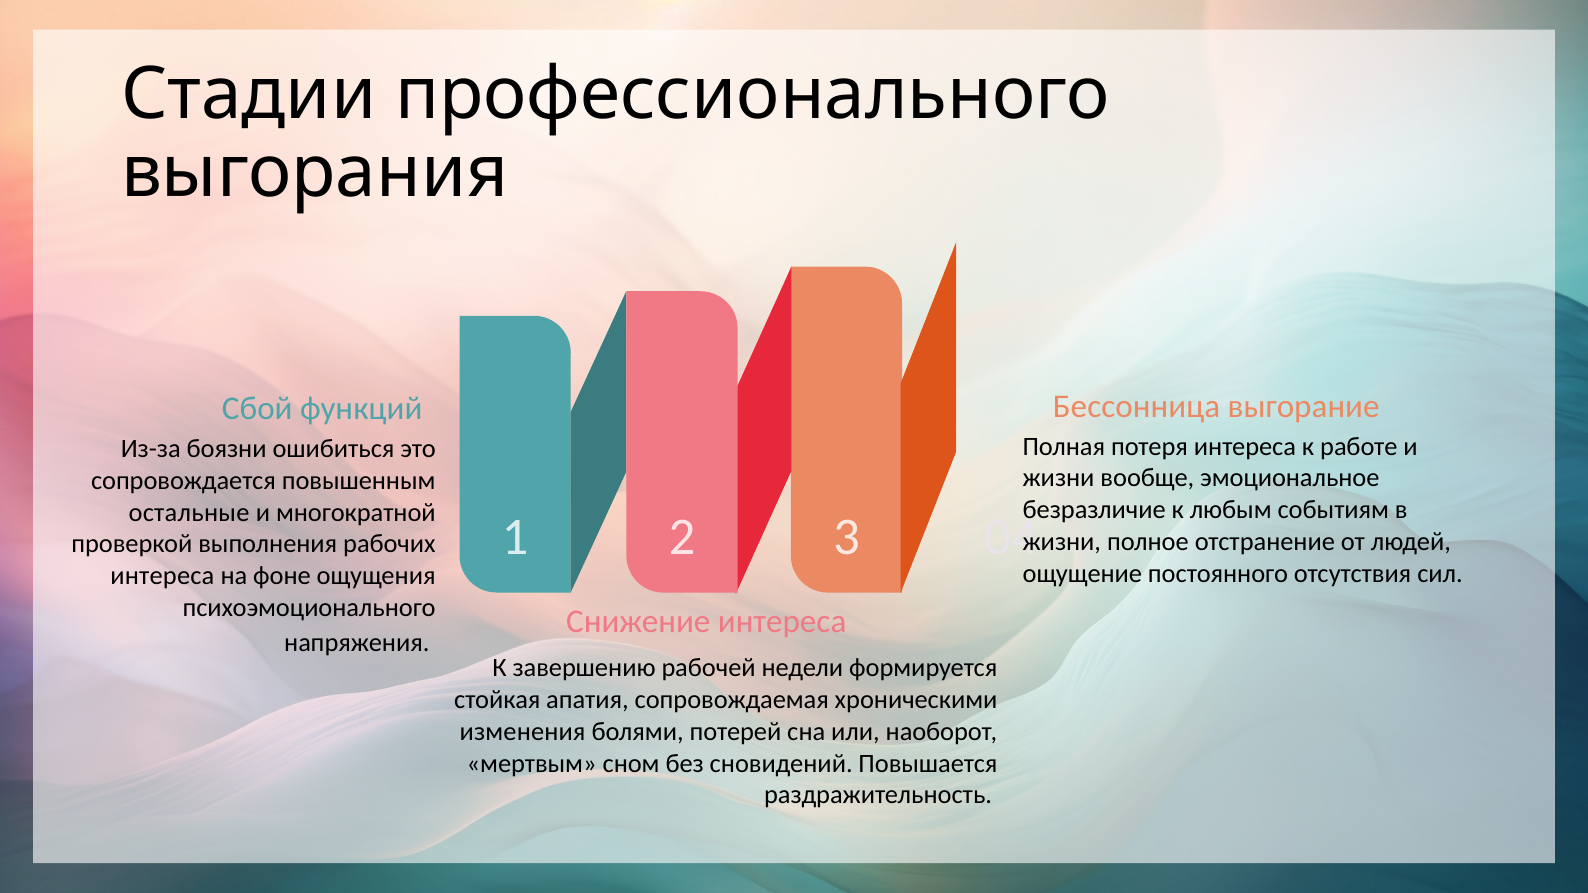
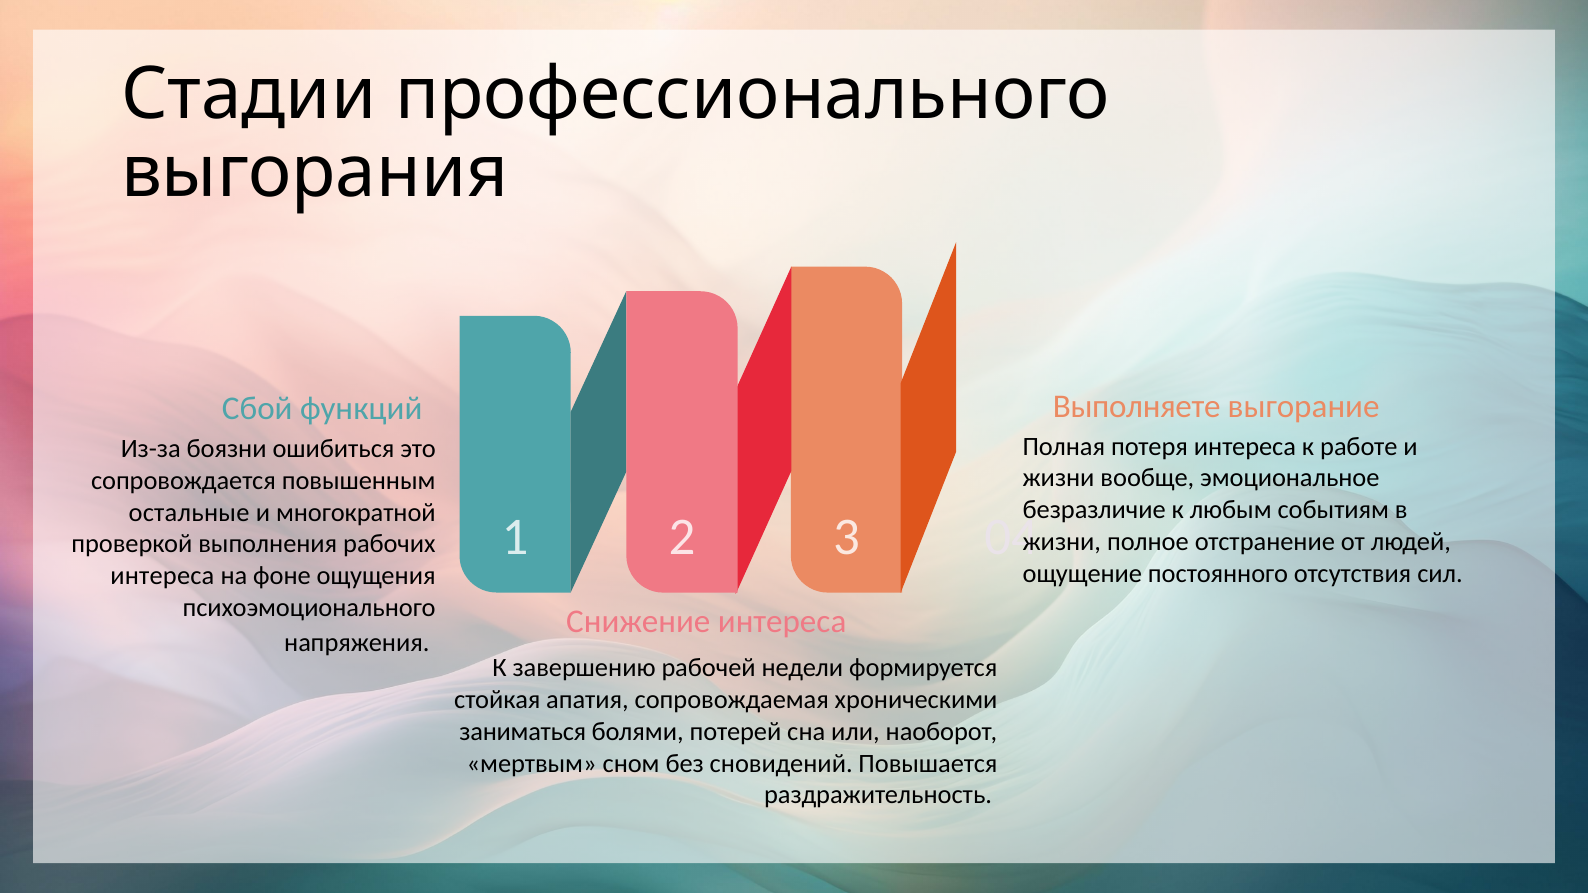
Бессонница: Бессонница -> Выполняете
изменения: изменения -> заниматься
